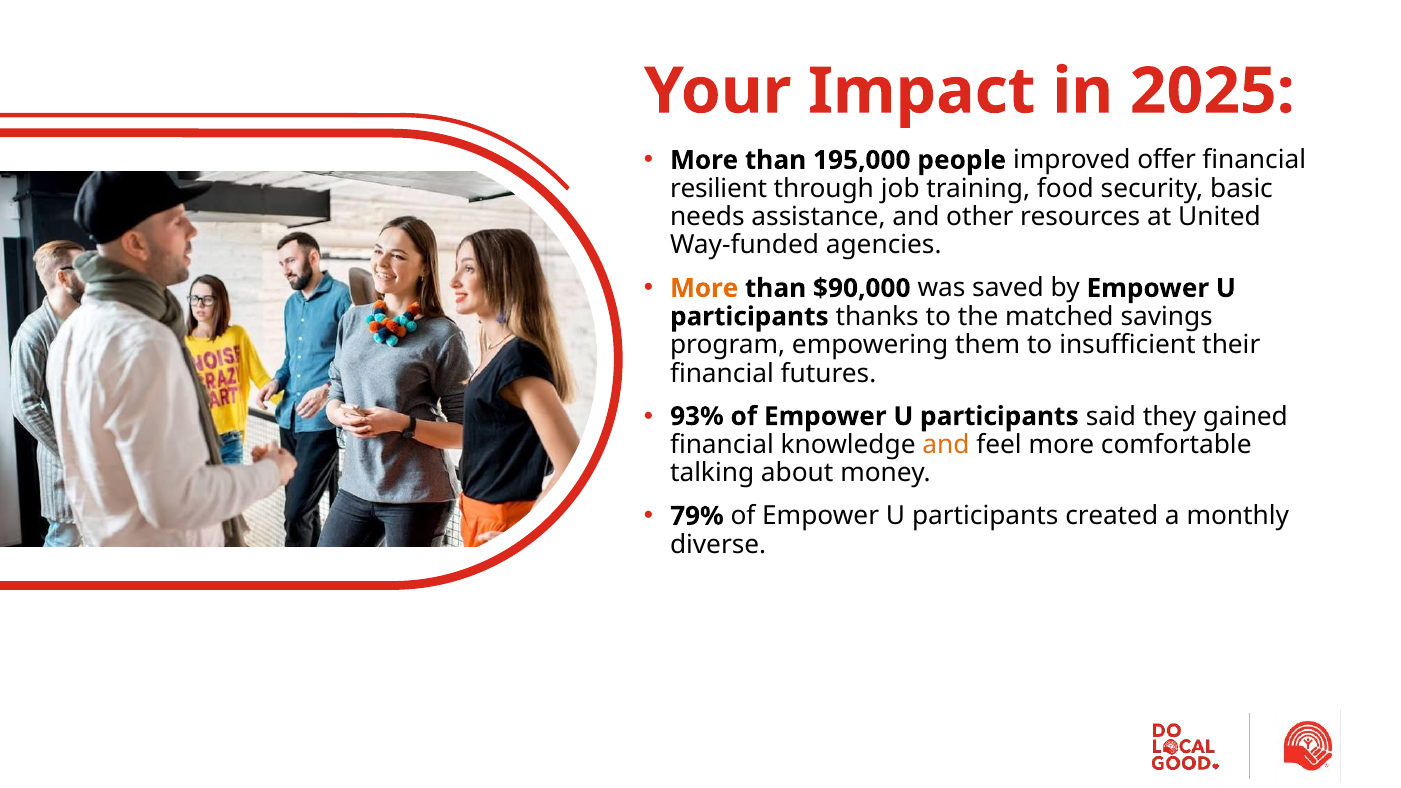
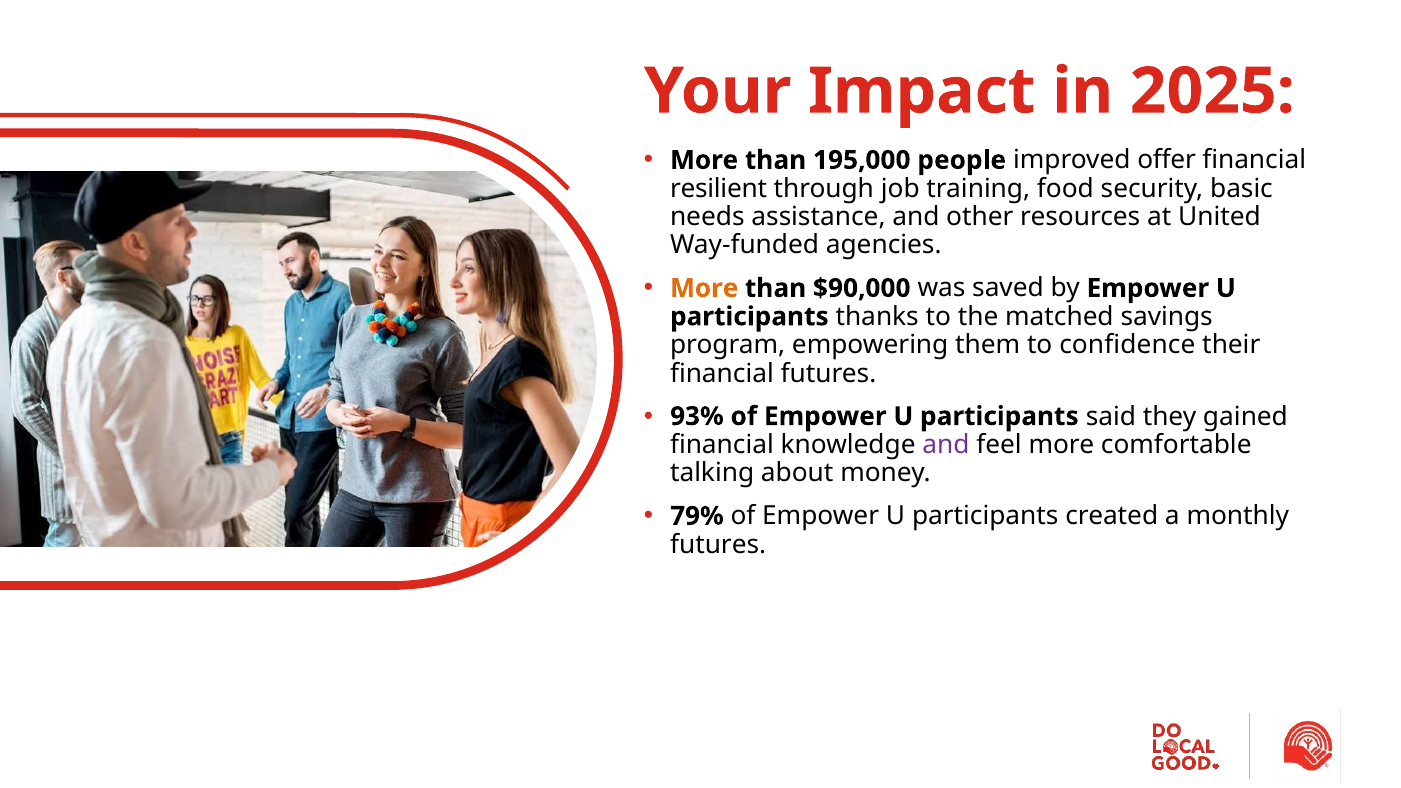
insufficient: insufficient -> confidence
and at (946, 445) colour: orange -> purple
diverse at (718, 545): diverse -> futures
